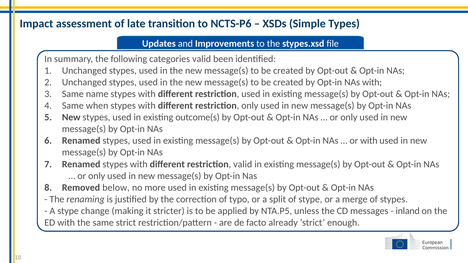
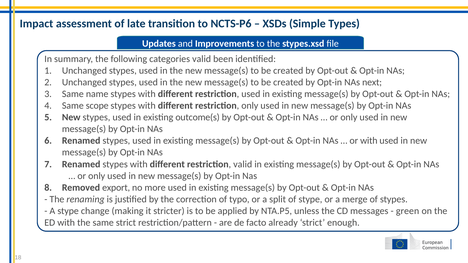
NAs with: with -> next
when: when -> scope
below: below -> export
inland: inland -> green
